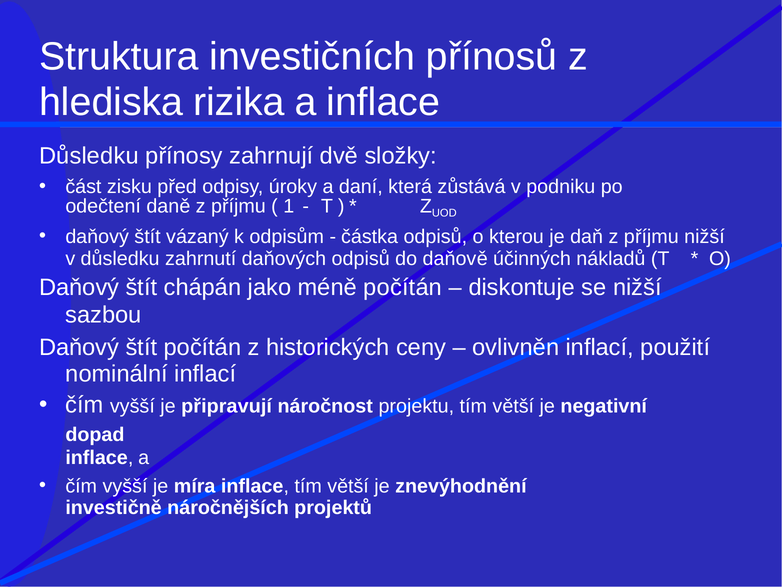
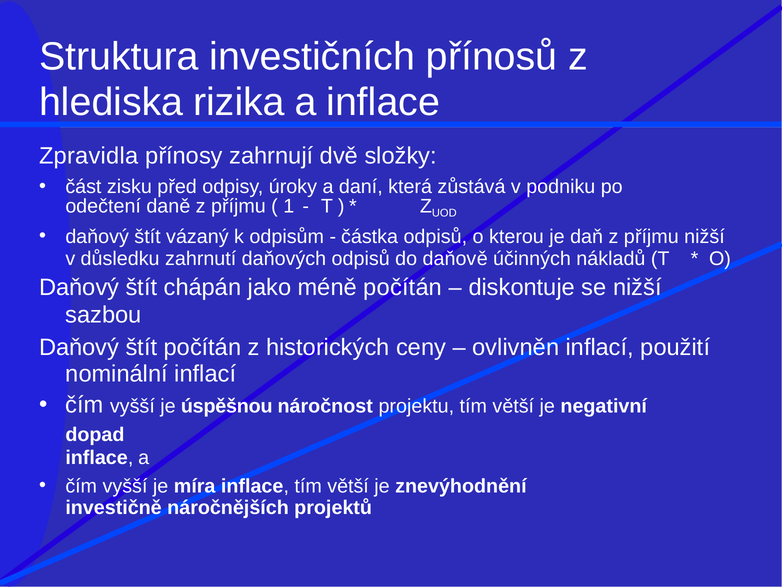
Důsledku at (89, 156): Důsledku -> Zpravidla
připravují: připravují -> úspěšnou
